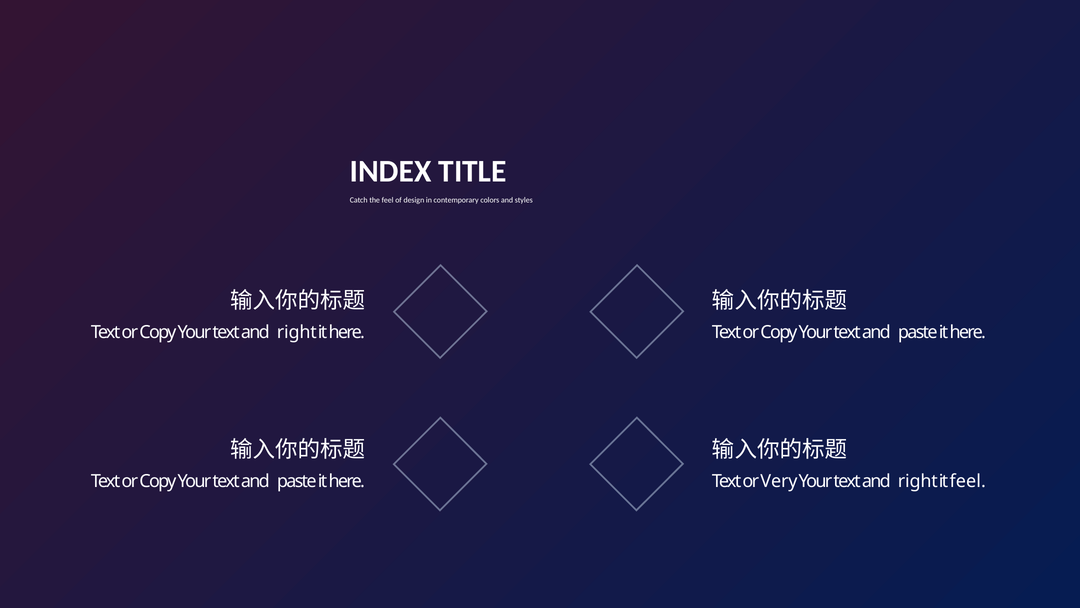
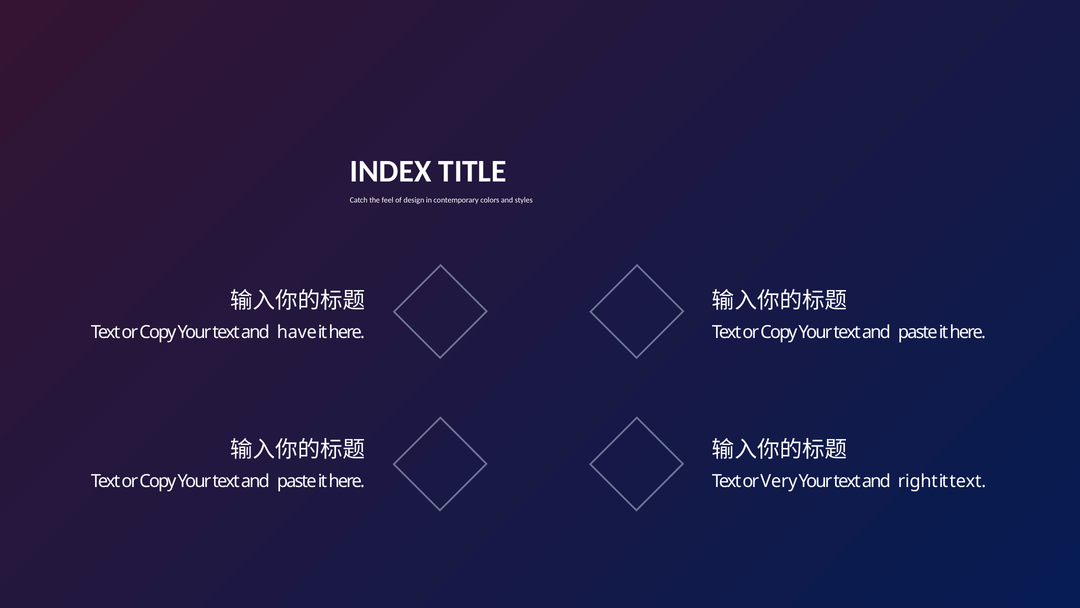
right at (297, 332): right -> have
it feel: feel -> text
